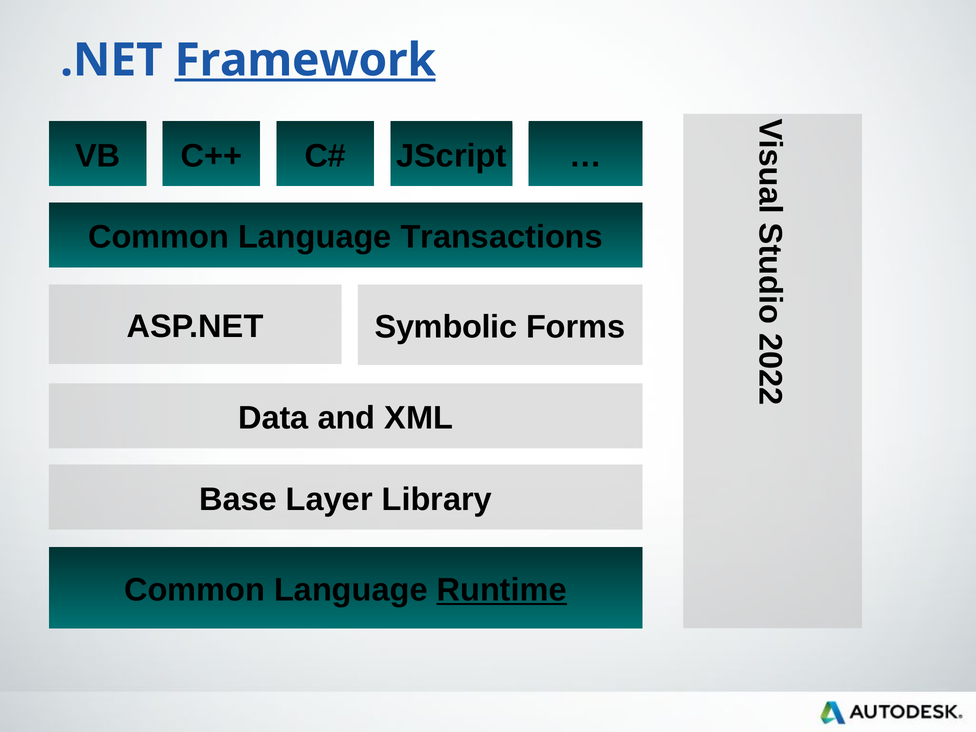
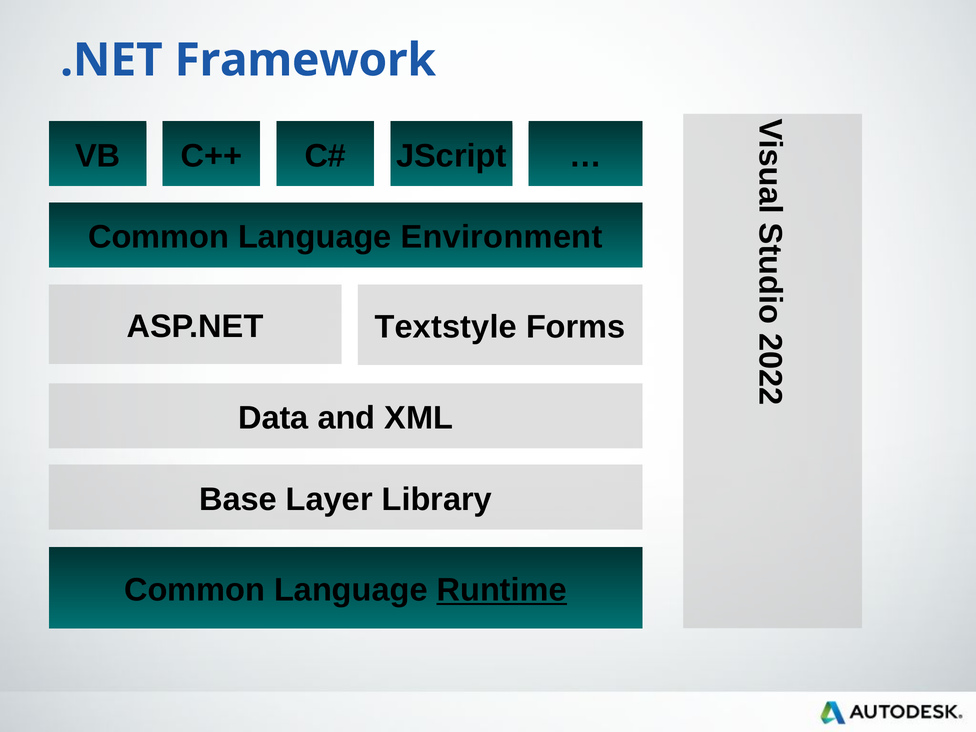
Framework underline: present -> none
Transactions: Transactions -> Environment
Symbolic: Symbolic -> Textstyle
